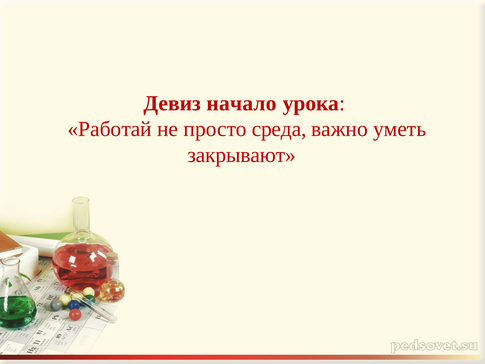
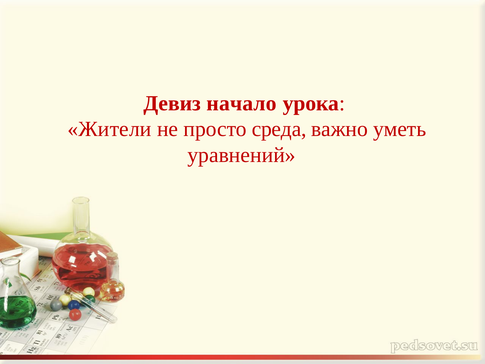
Работай: Работай -> Жители
закрывают: закрывают -> уравнений
